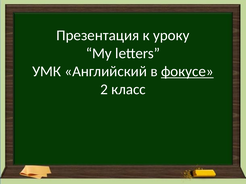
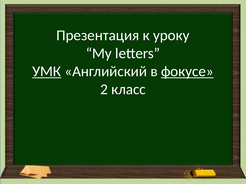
УМК underline: none -> present
